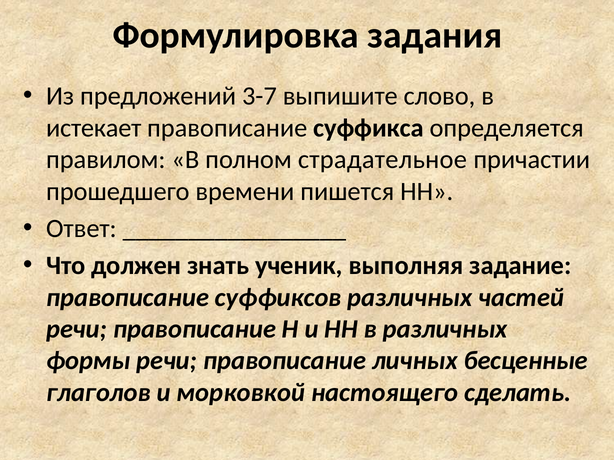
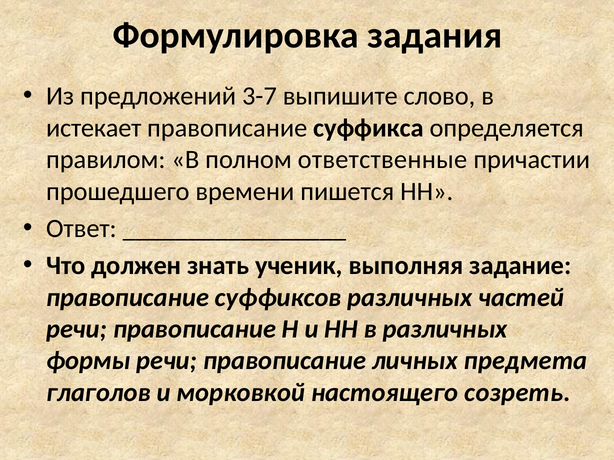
страдательное: страдательное -> ответственные
бесценные: бесценные -> предмета
сделать: сделать -> созреть
